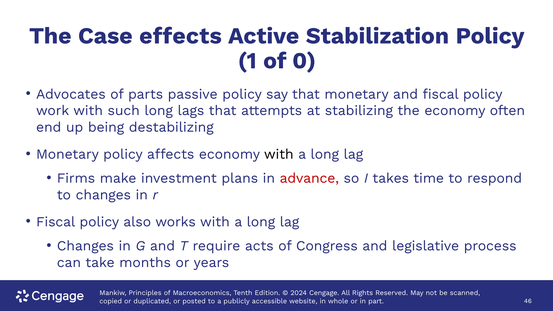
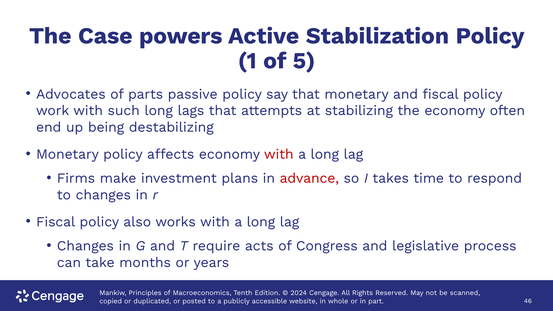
effects: effects -> powers
0: 0 -> 5
with at (279, 154) colour: black -> red
